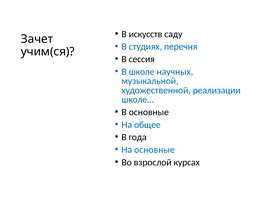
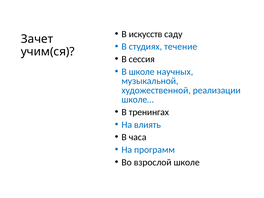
перечня: перечня -> течение
В основные: основные -> тренингах
общее: общее -> влиять
года: года -> часа
На основные: основные -> программ
взрослой курсах: курсах -> школе
